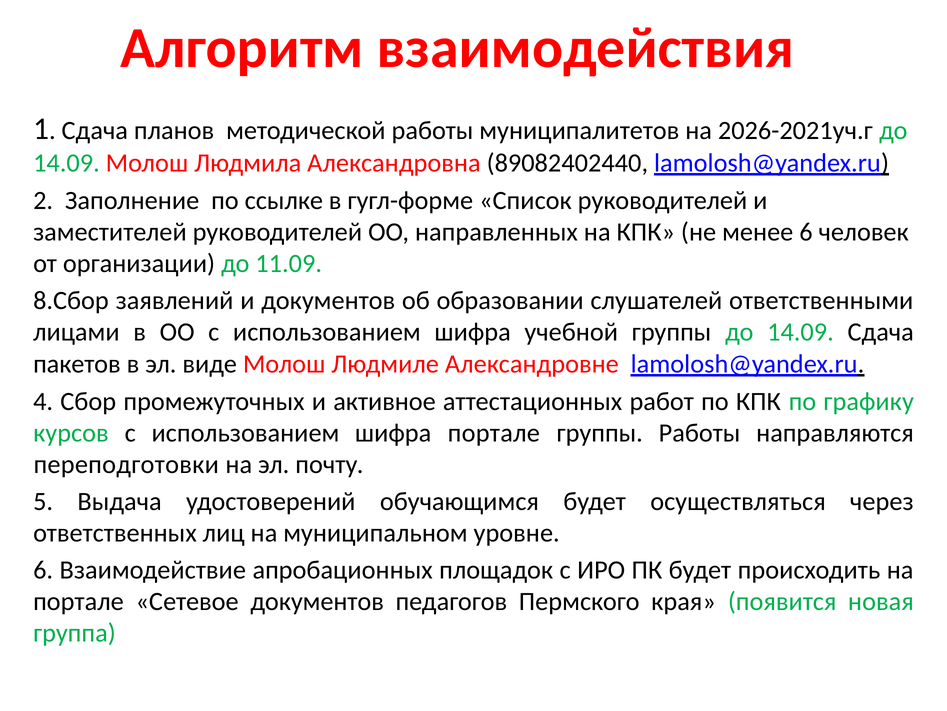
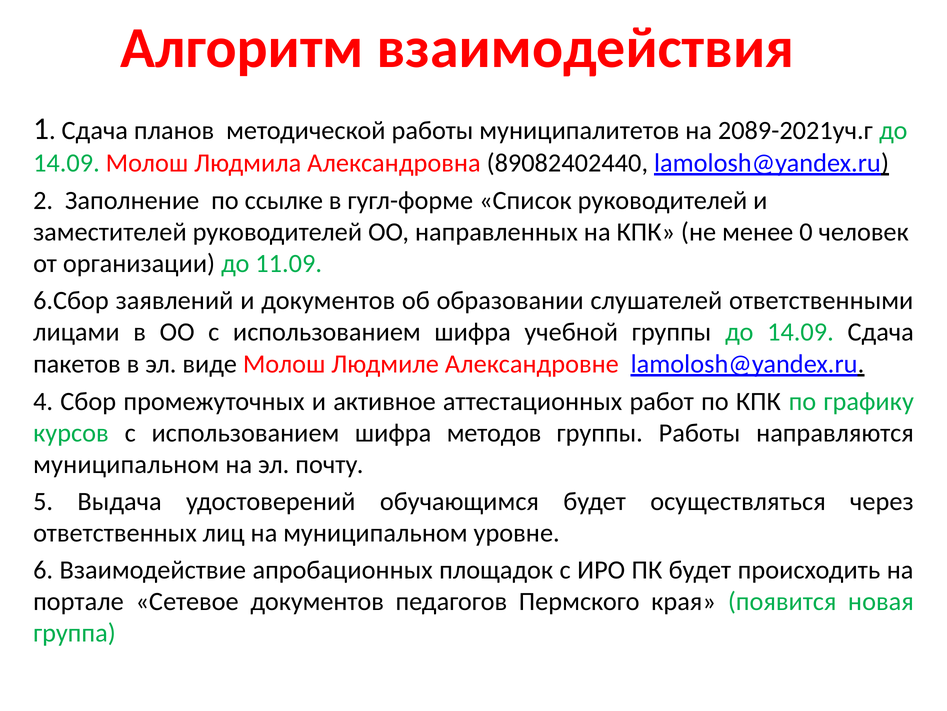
2026-2021уч.г: 2026-2021уч.г -> 2089-2021уч.г
менее 6: 6 -> 0
8.Сбор: 8.Сбор -> 6.Сбор
шифра портале: портале -> методов
переподготовки at (126, 464): переподготовки -> муниципальном
